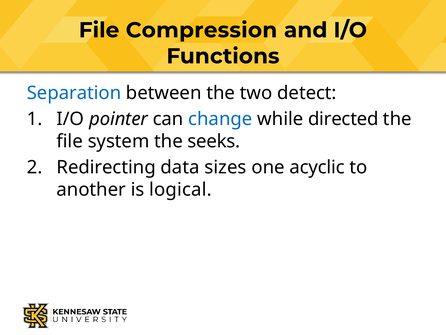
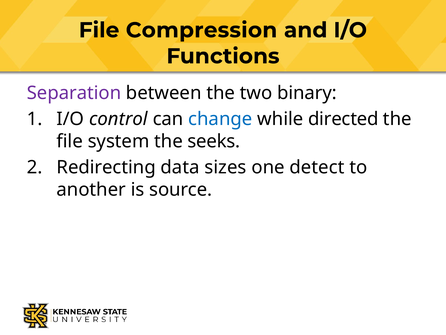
Separation colour: blue -> purple
detect: detect -> binary
pointer: pointer -> control
acyclic: acyclic -> detect
logical: logical -> source
